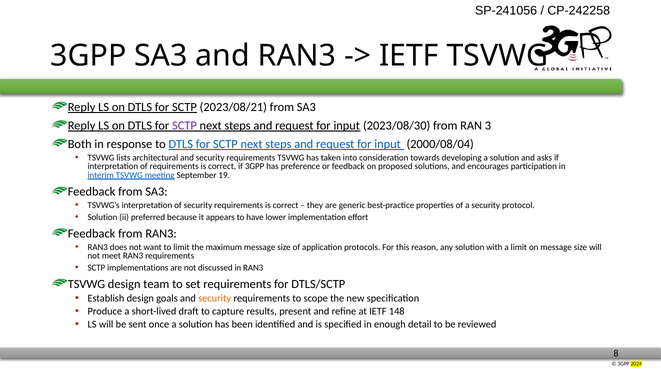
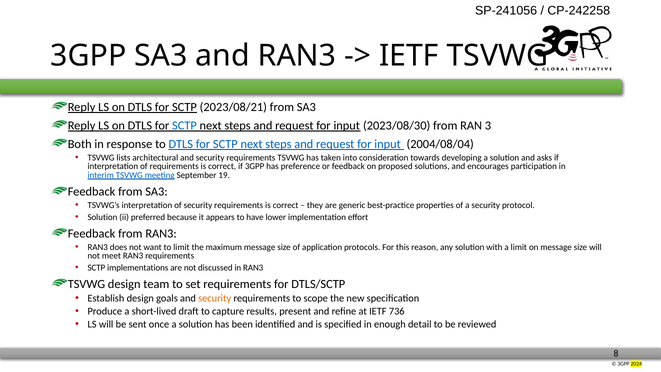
SCTP at (184, 126) colour: purple -> blue
2000/08/04: 2000/08/04 -> 2004/08/04
148: 148 -> 736
